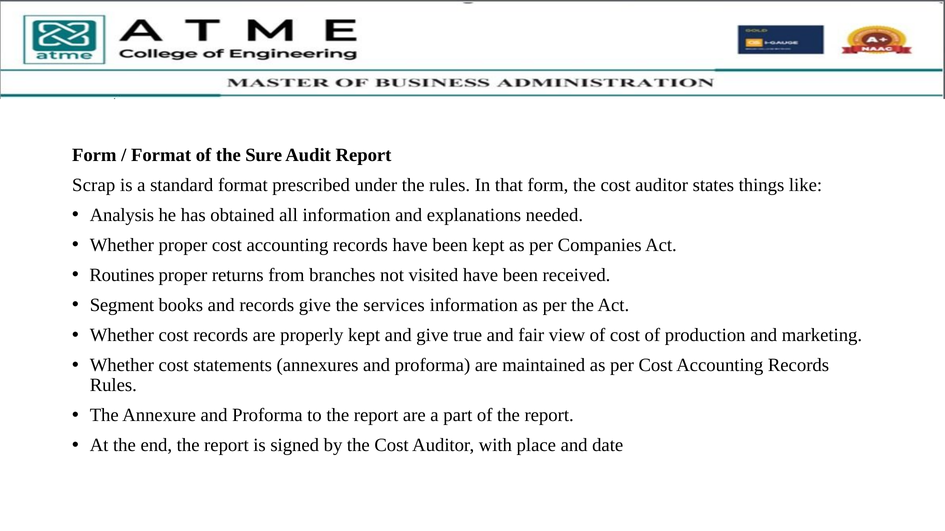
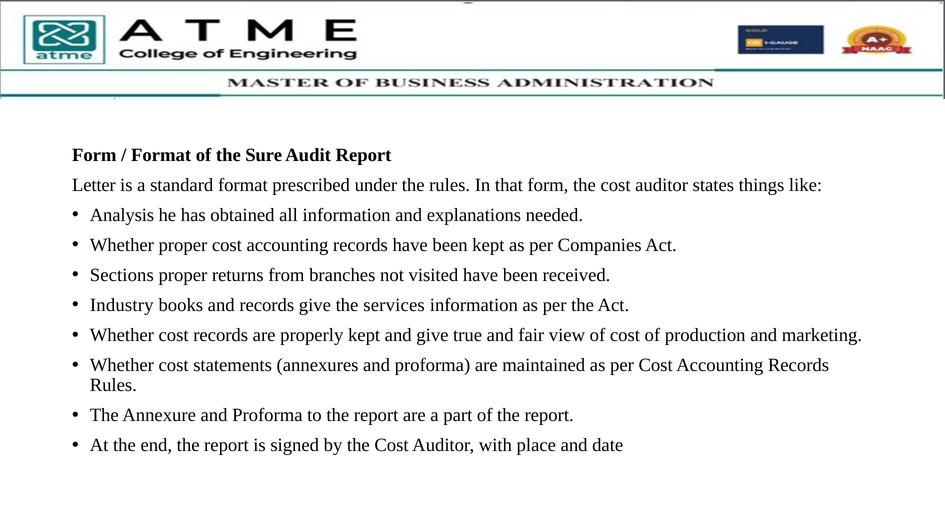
Scrap: Scrap -> Letter
Routines: Routines -> Sections
Segment: Segment -> Industry
